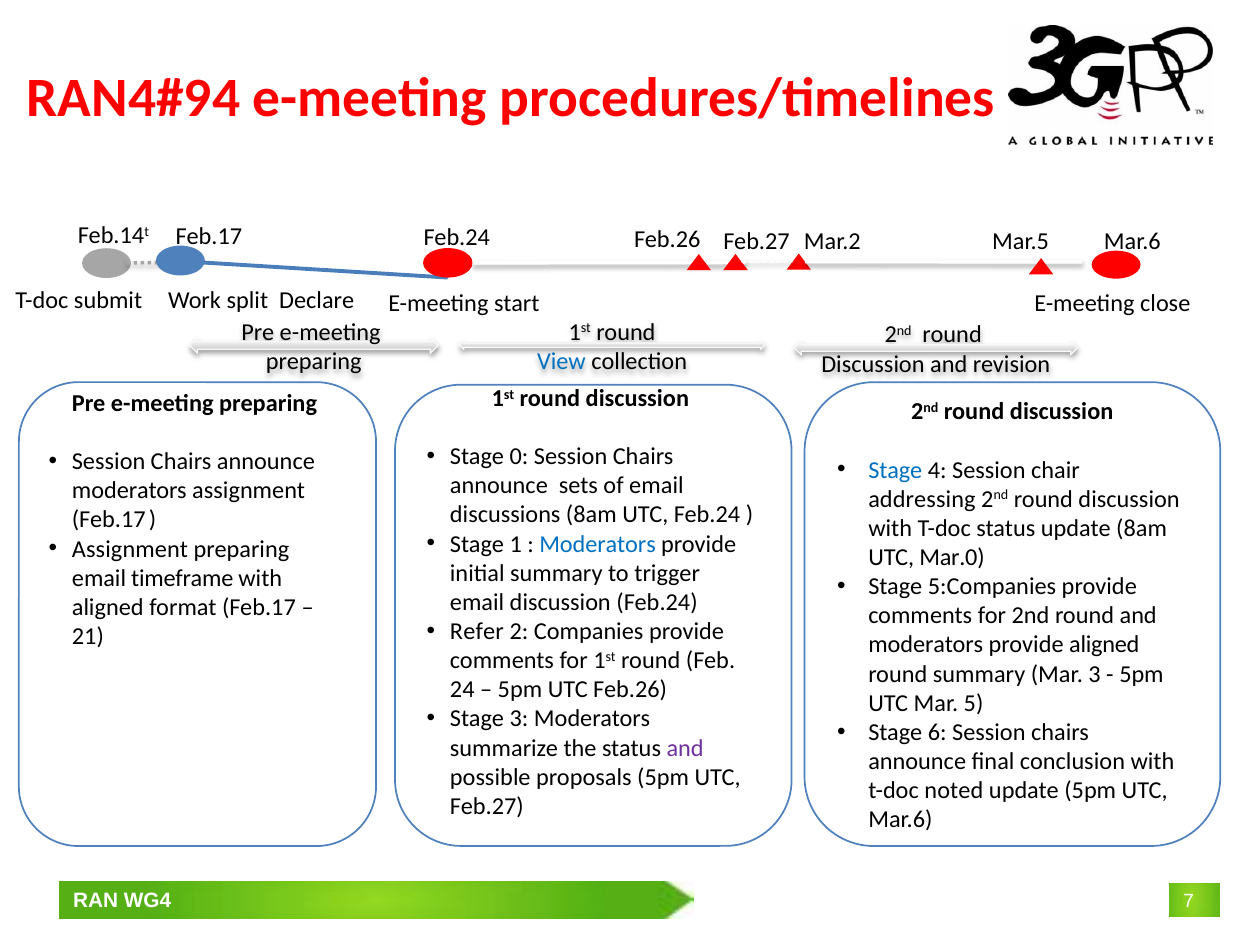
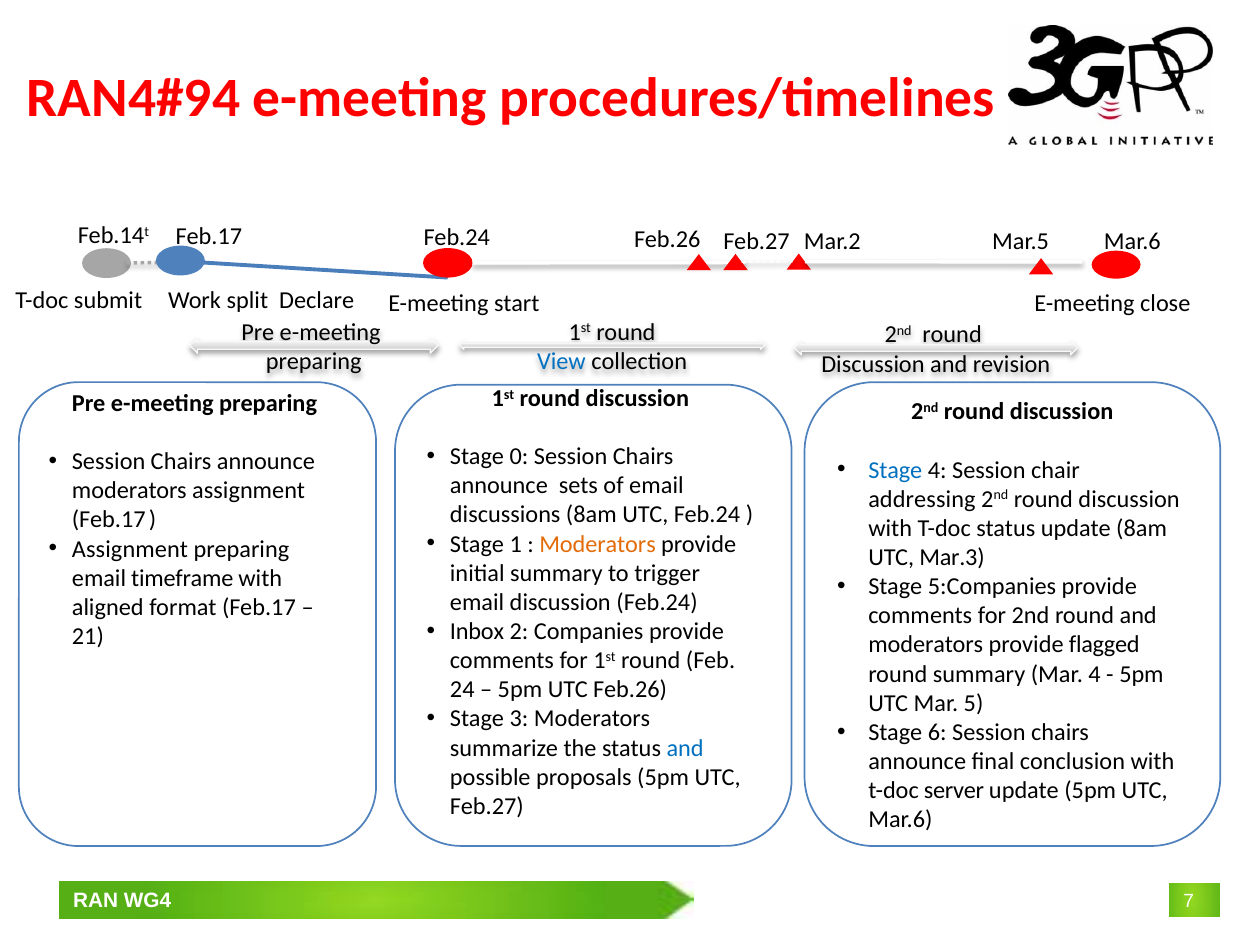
Moderators at (598, 545) colour: blue -> orange
Mar.0: Mar.0 -> Mar.3
Refer: Refer -> Inbox
provide aligned: aligned -> flagged
Mar 3: 3 -> 4
and at (685, 749) colour: purple -> blue
noted: noted -> server
